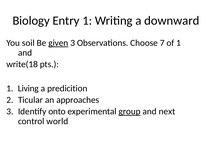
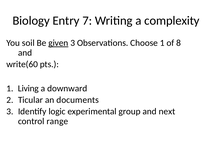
Entry 1: 1 -> 7
downward: downward -> complexity
Choose 7: 7 -> 1
of 1: 1 -> 8
write(18: write(18 -> write(60
predicition: predicition -> downward
approaches: approaches -> documents
onto: onto -> logic
group underline: present -> none
world: world -> range
